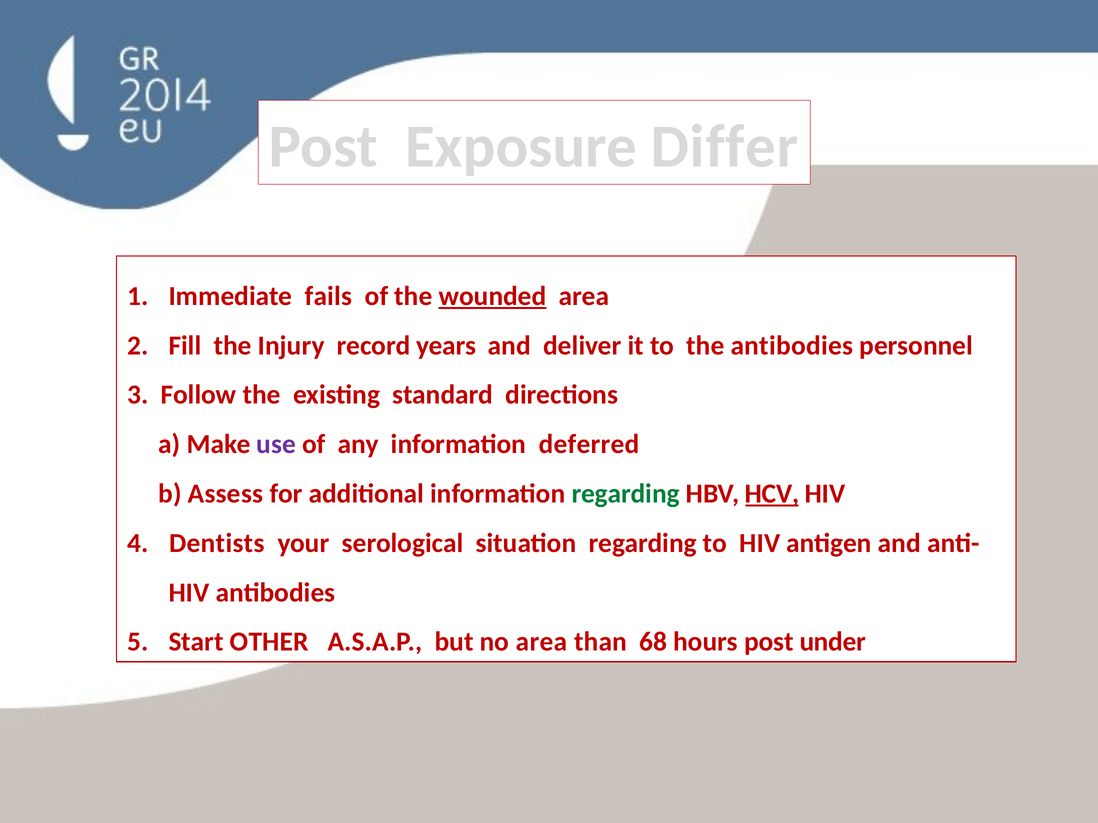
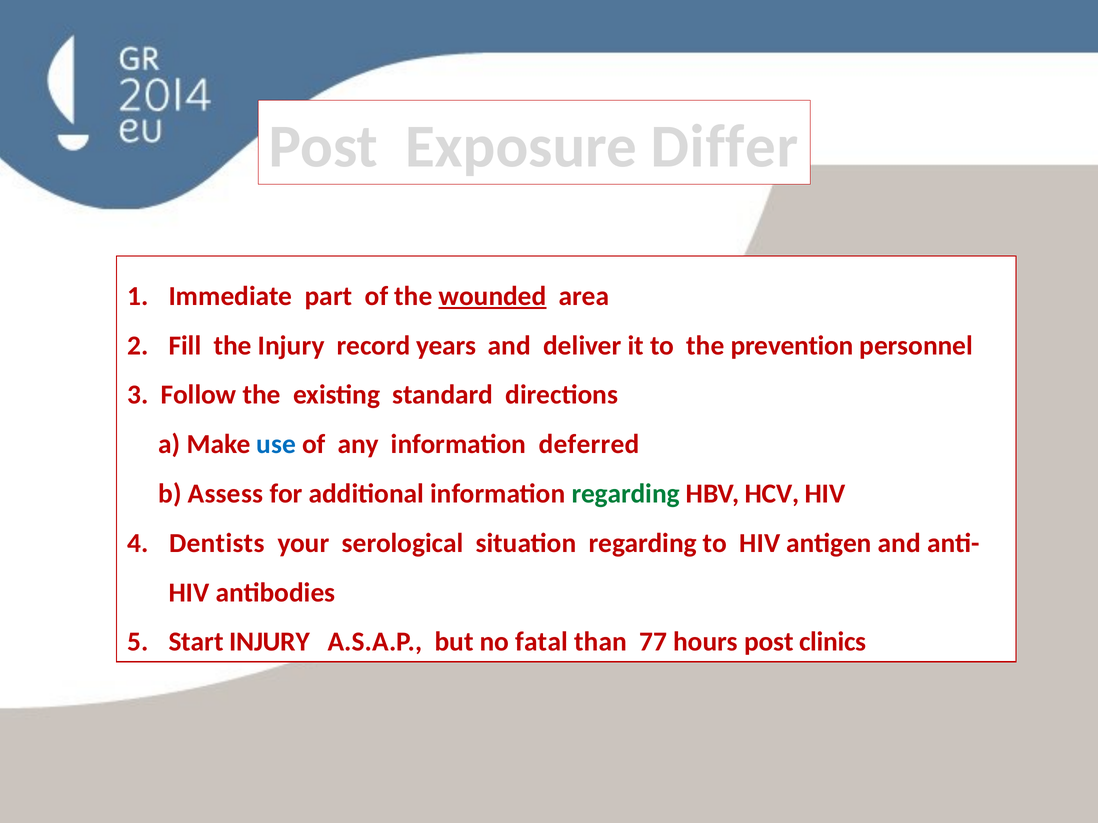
fails: fails -> part
the antibodies: antibodies -> prevention
use colour: purple -> blue
HCV underline: present -> none
Start OTHER: OTHER -> INJURY
no area: area -> fatal
68: 68 -> 77
under: under -> clinics
